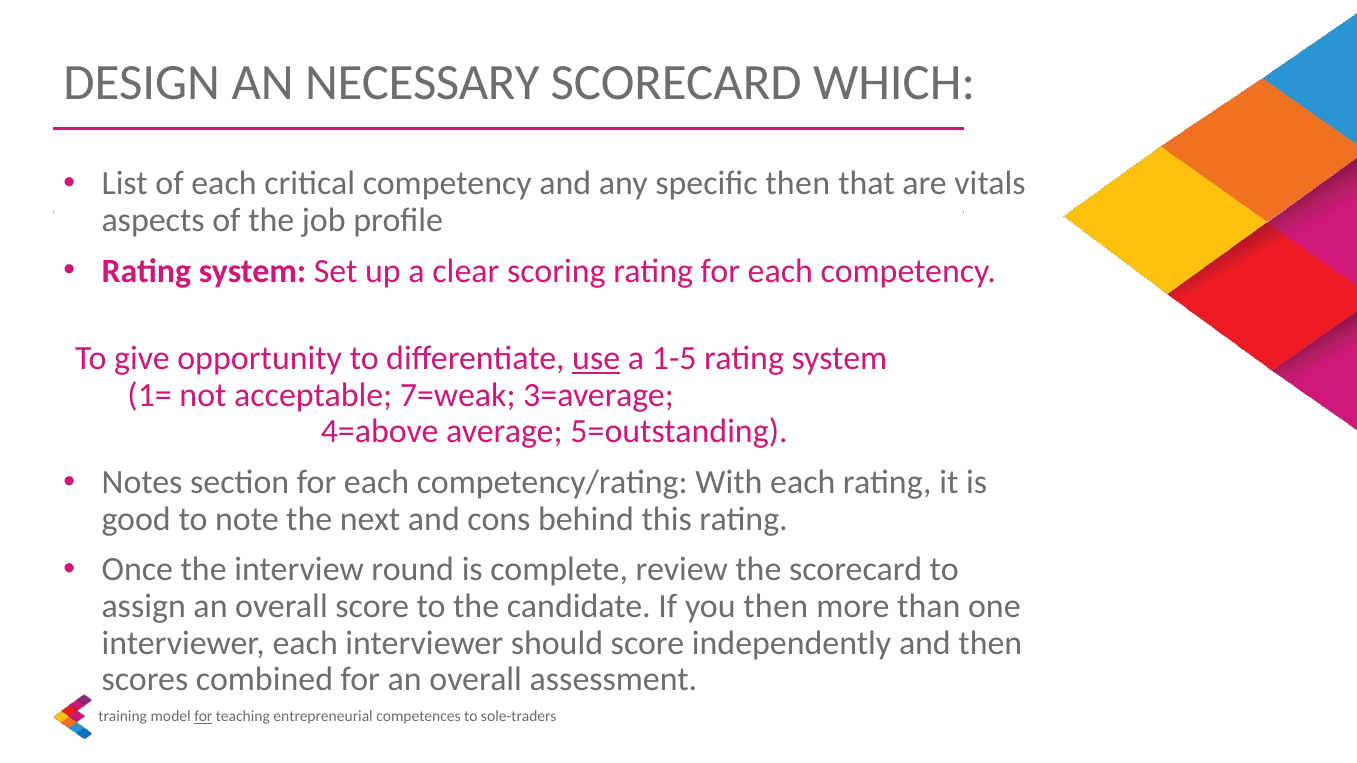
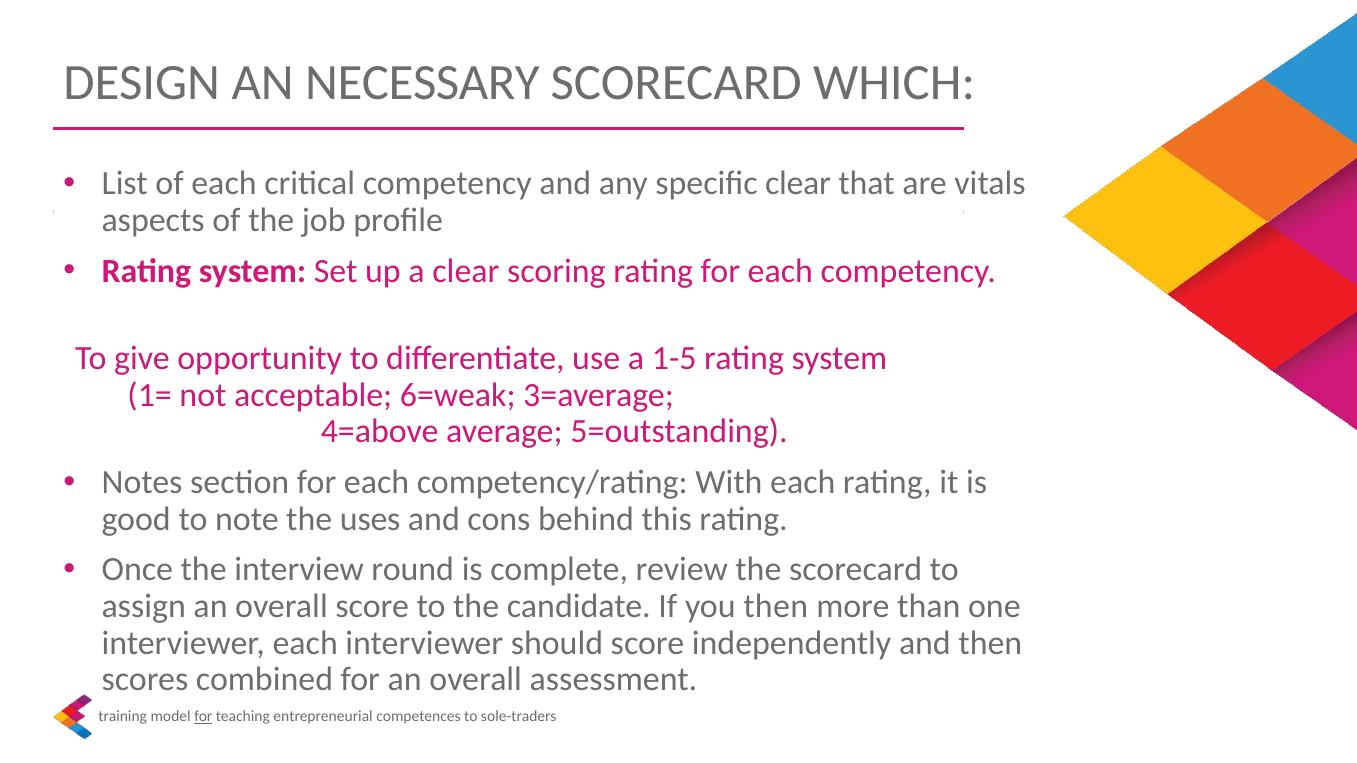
specific then: then -> clear
use underline: present -> none
7=weak: 7=weak -> 6=weak
next: next -> uses
